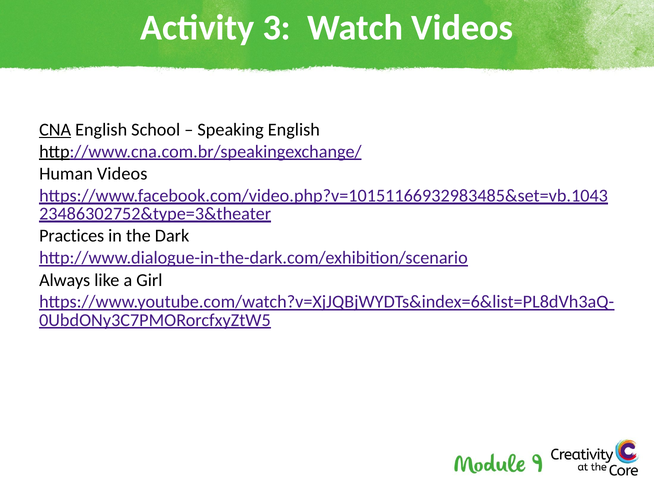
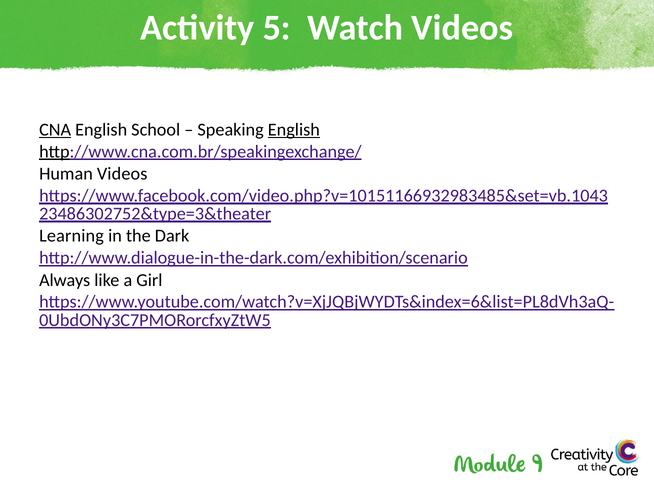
3: 3 -> 5
English at (294, 130) underline: none -> present
Practices: Practices -> Learning
